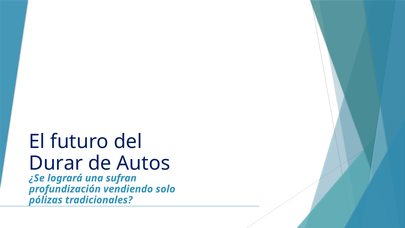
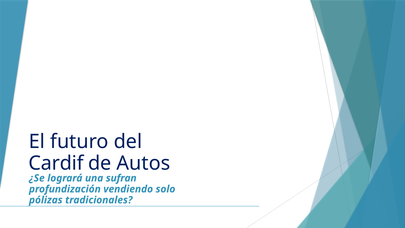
Durar: Durar -> Cardif
